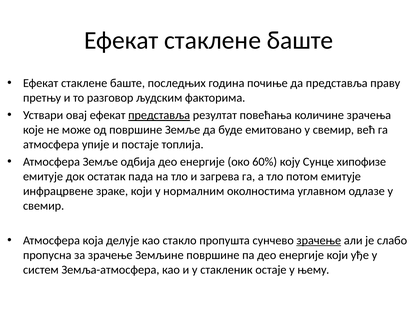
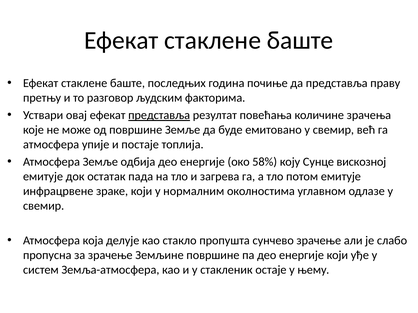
60%: 60% -> 58%
хипофизе: хипофизе -> вискозној
зрачење at (319, 241) underline: present -> none
